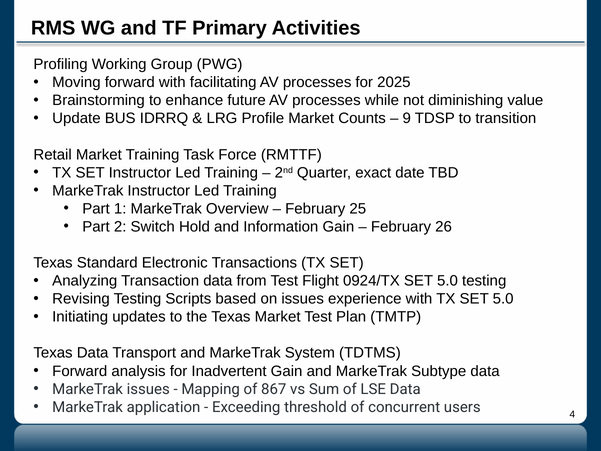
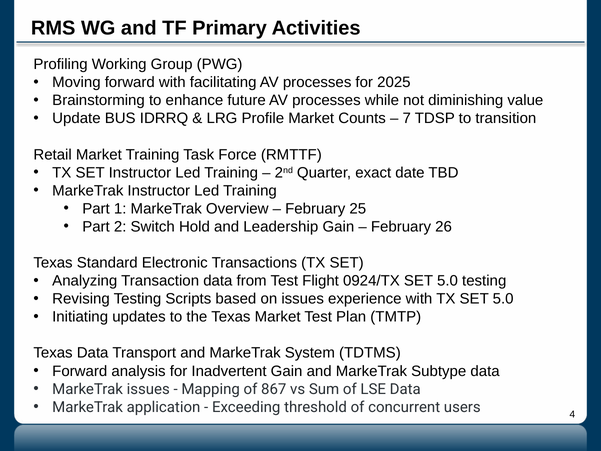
9: 9 -> 7
Information: Information -> Leadership
